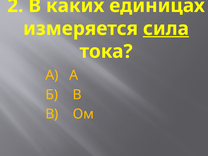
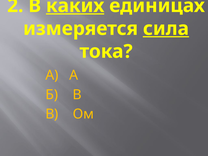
каких underline: none -> present
